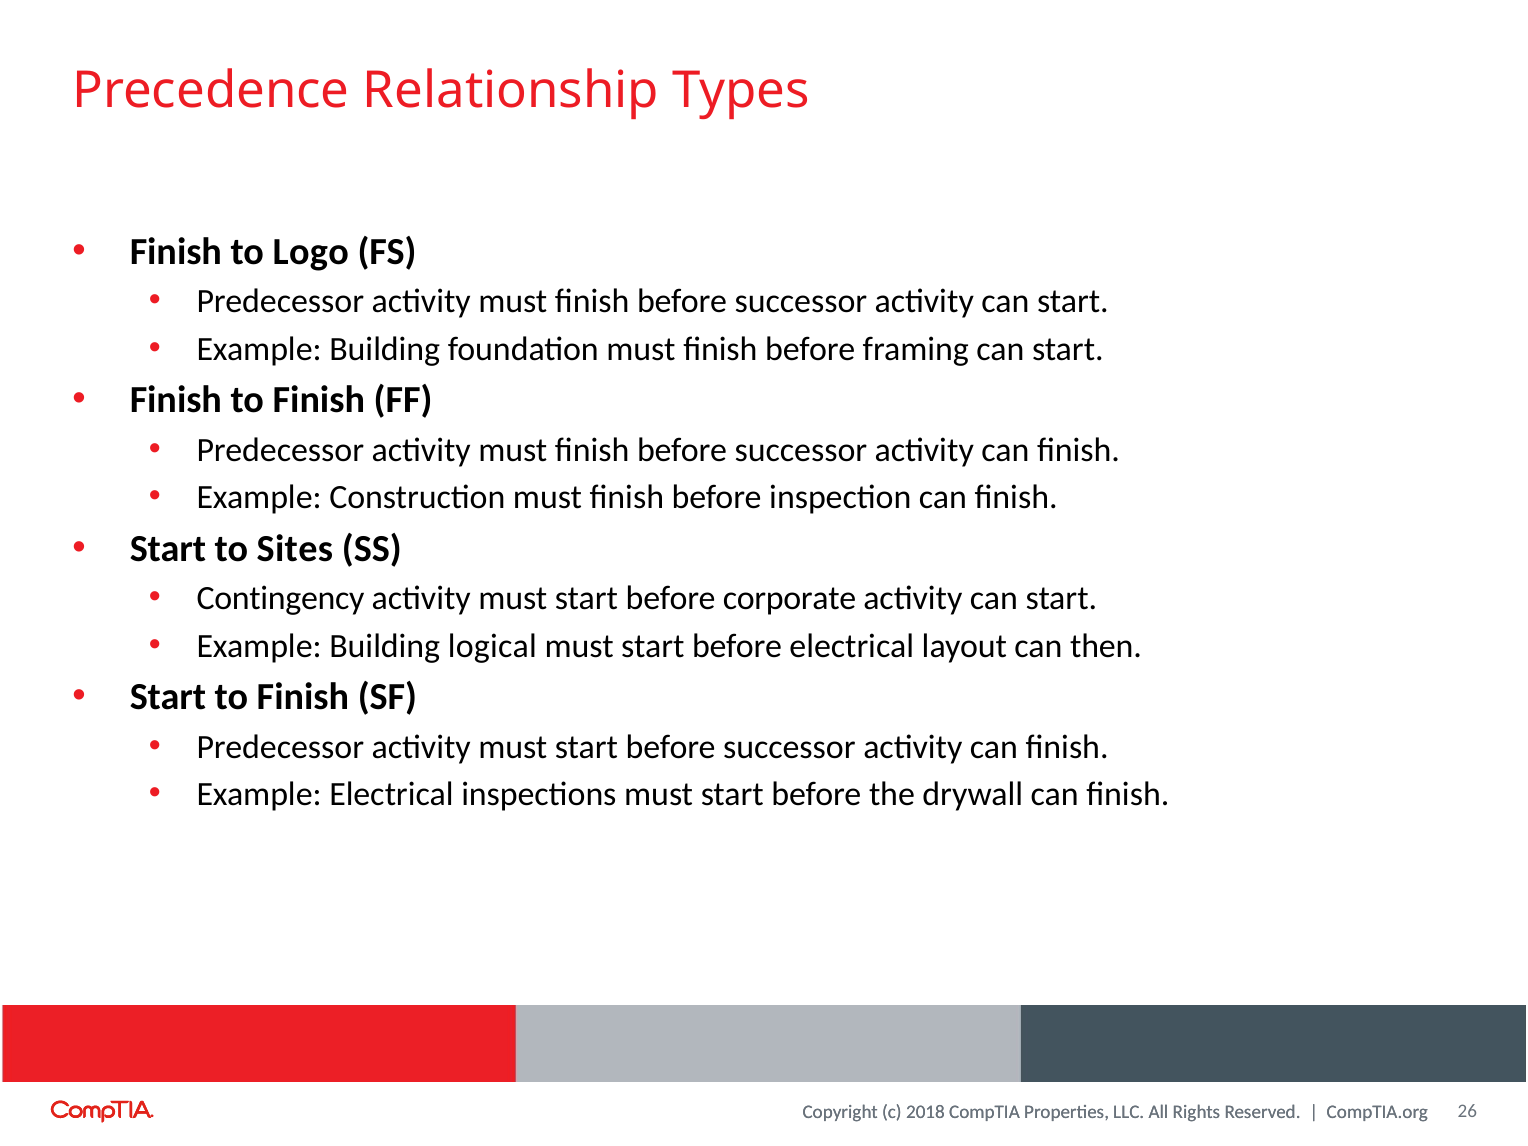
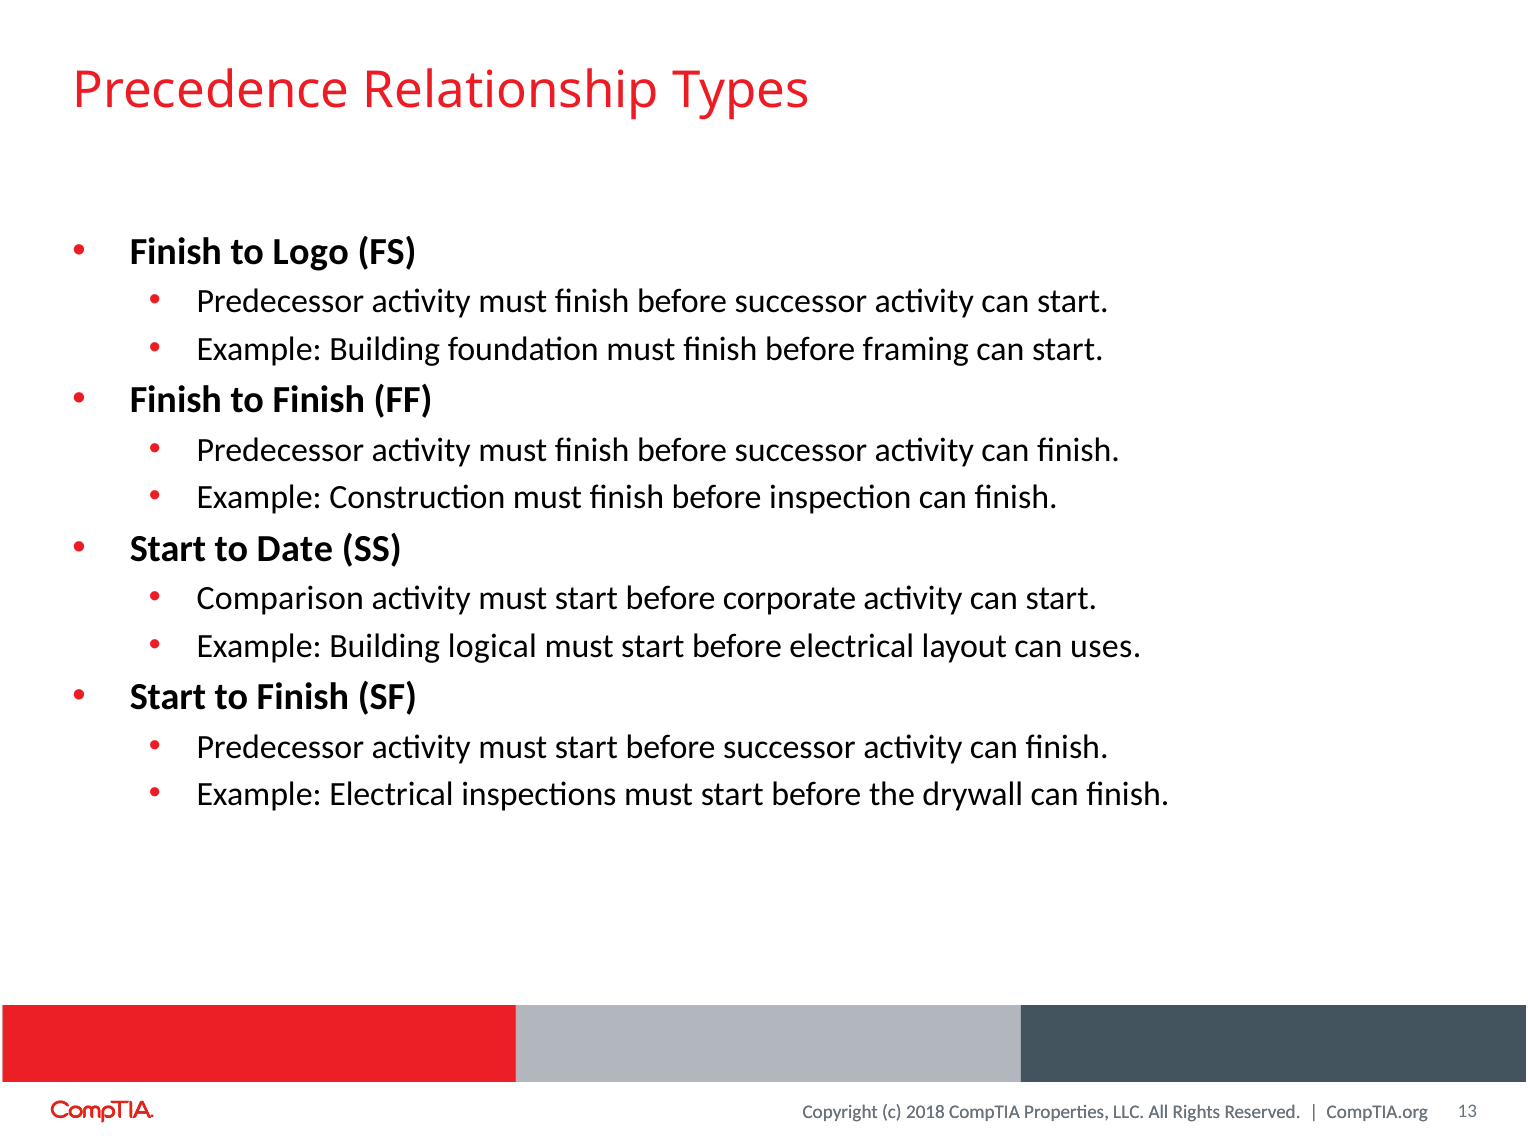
Sites: Sites -> Date
Contingency: Contingency -> Comparison
then: then -> uses
26: 26 -> 13
